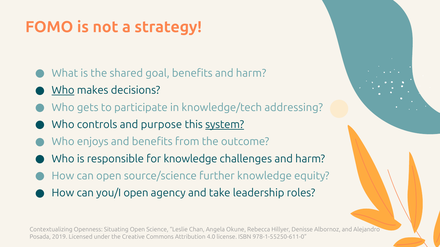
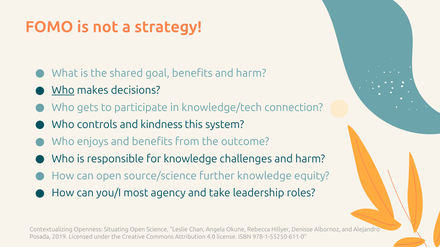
addressing: addressing -> connection
purpose: purpose -> kindness
system underline: present -> none
you/I open: open -> most
